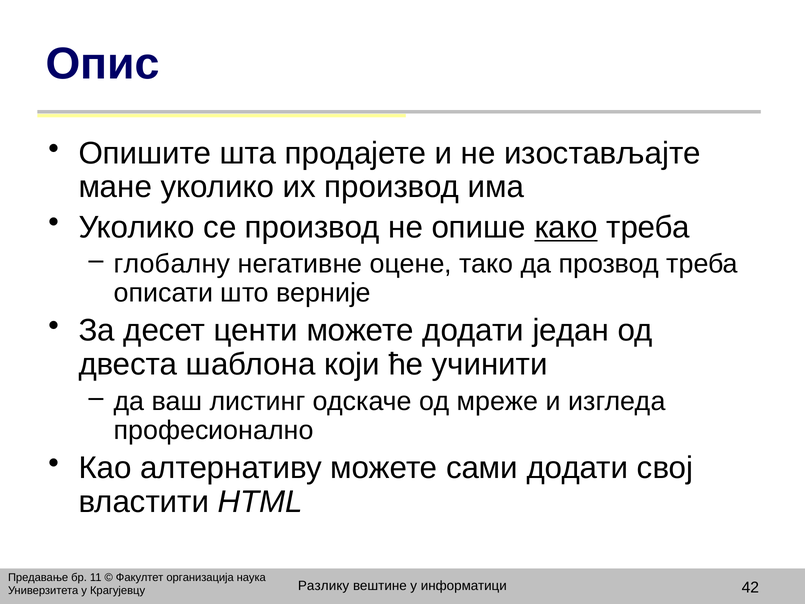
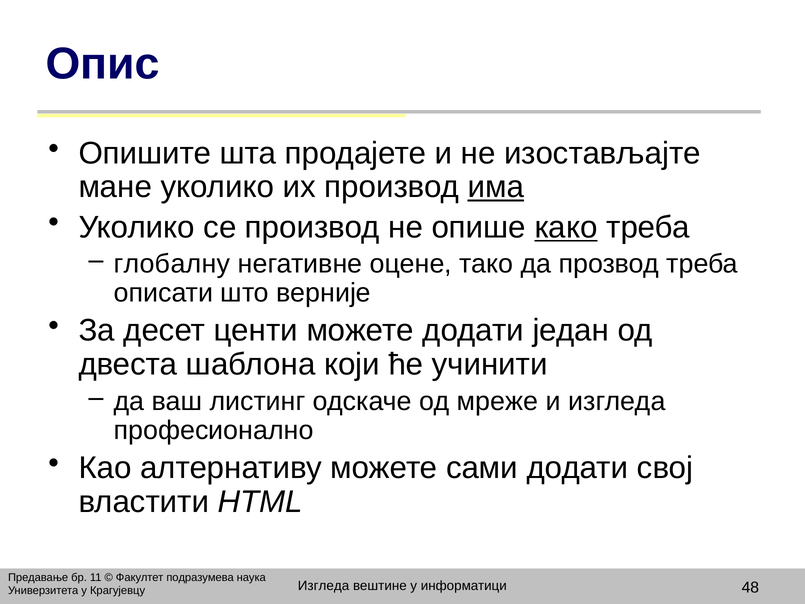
има underline: none -> present
организација: организација -> подразумева
Разлику at (324, 586): Разлику -> Изгледа
42: 42 -> 48
